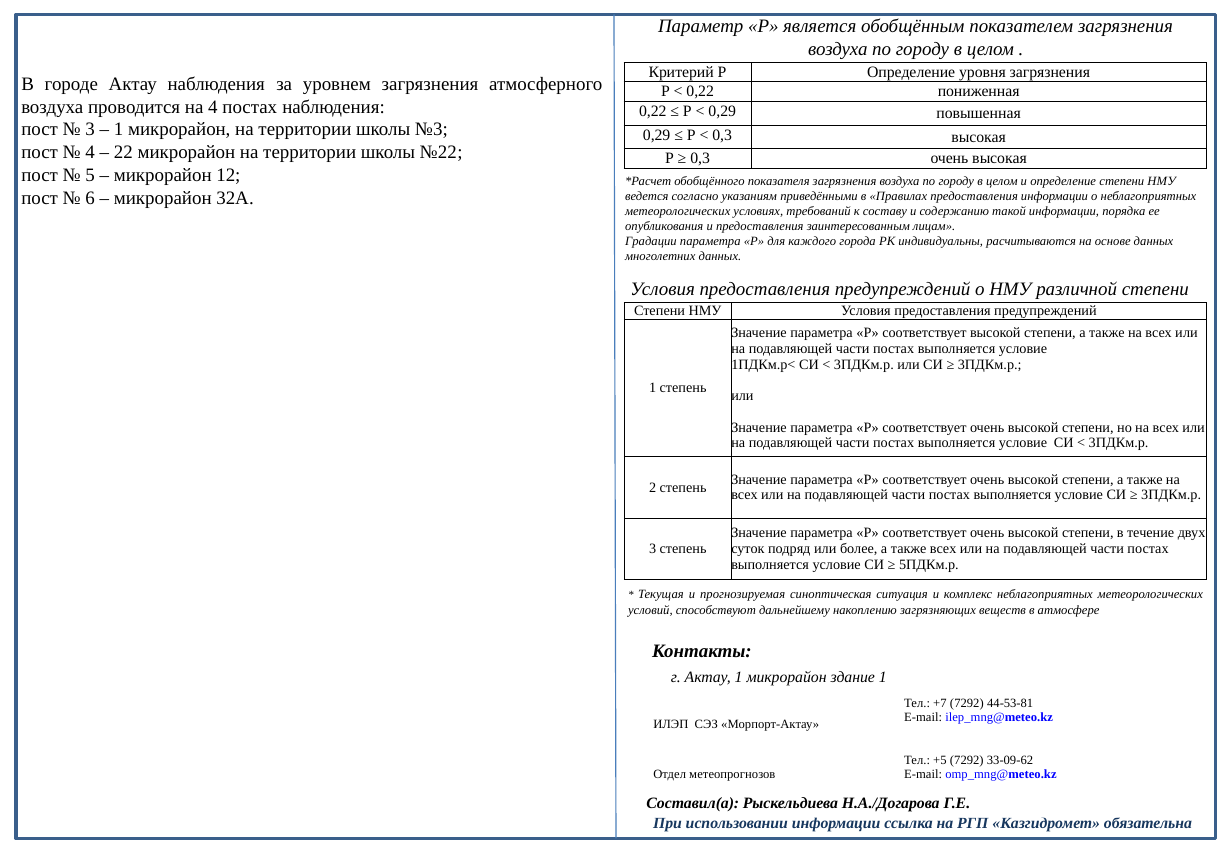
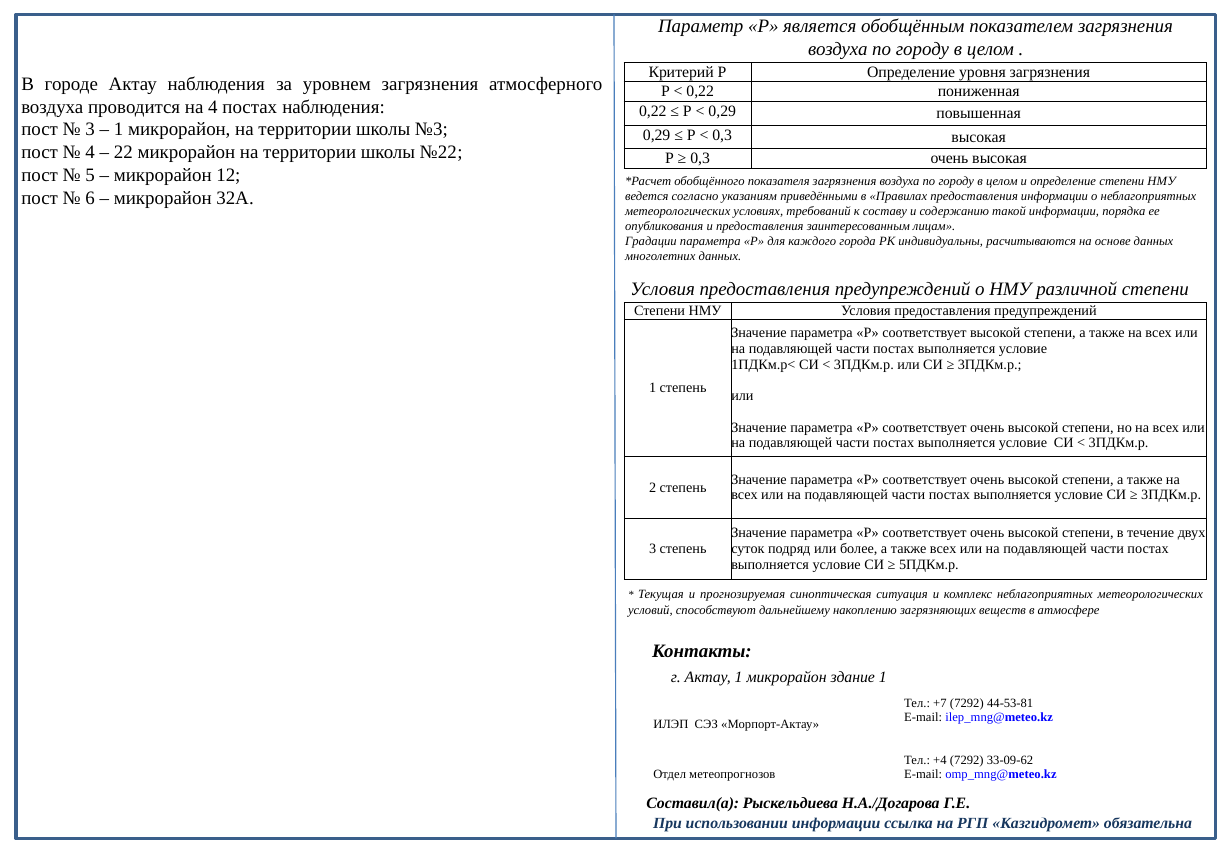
+5: +5 -> +4
